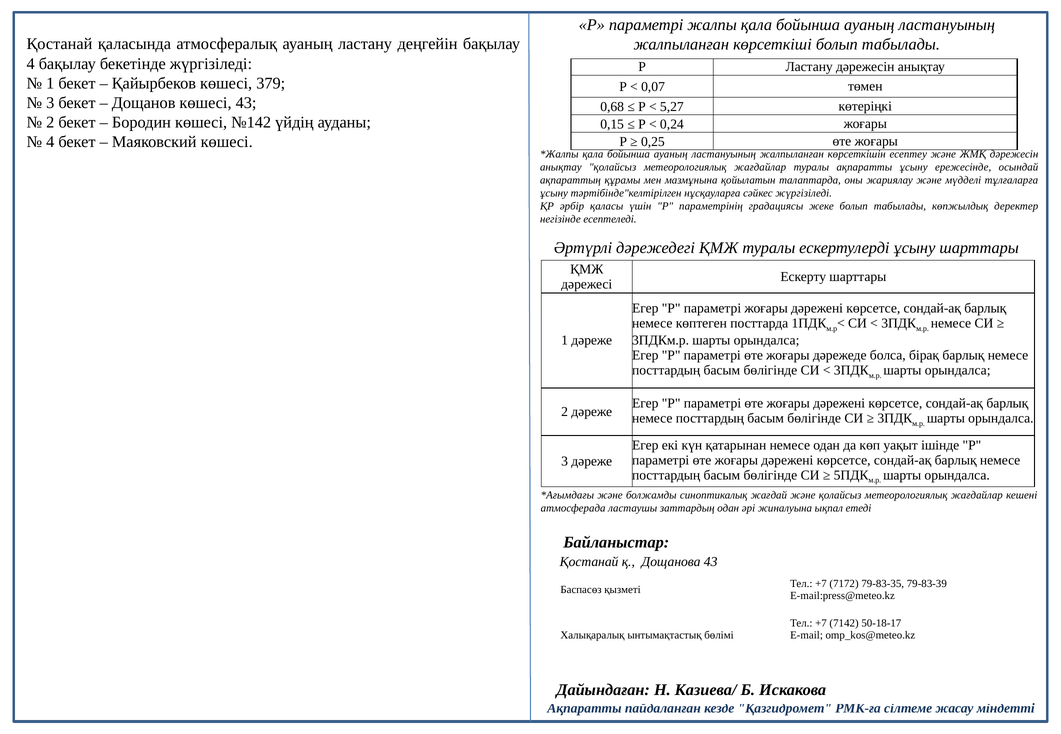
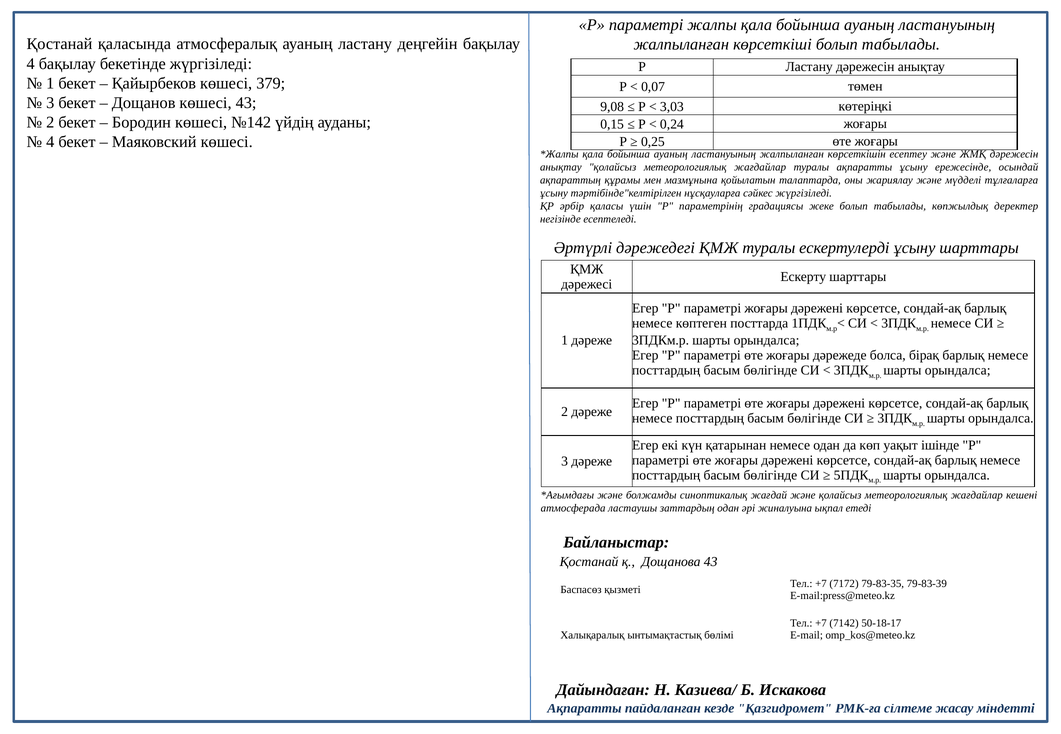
0,68: 0,68 -> 9,08
5,27: 5,27 -> 3,03
